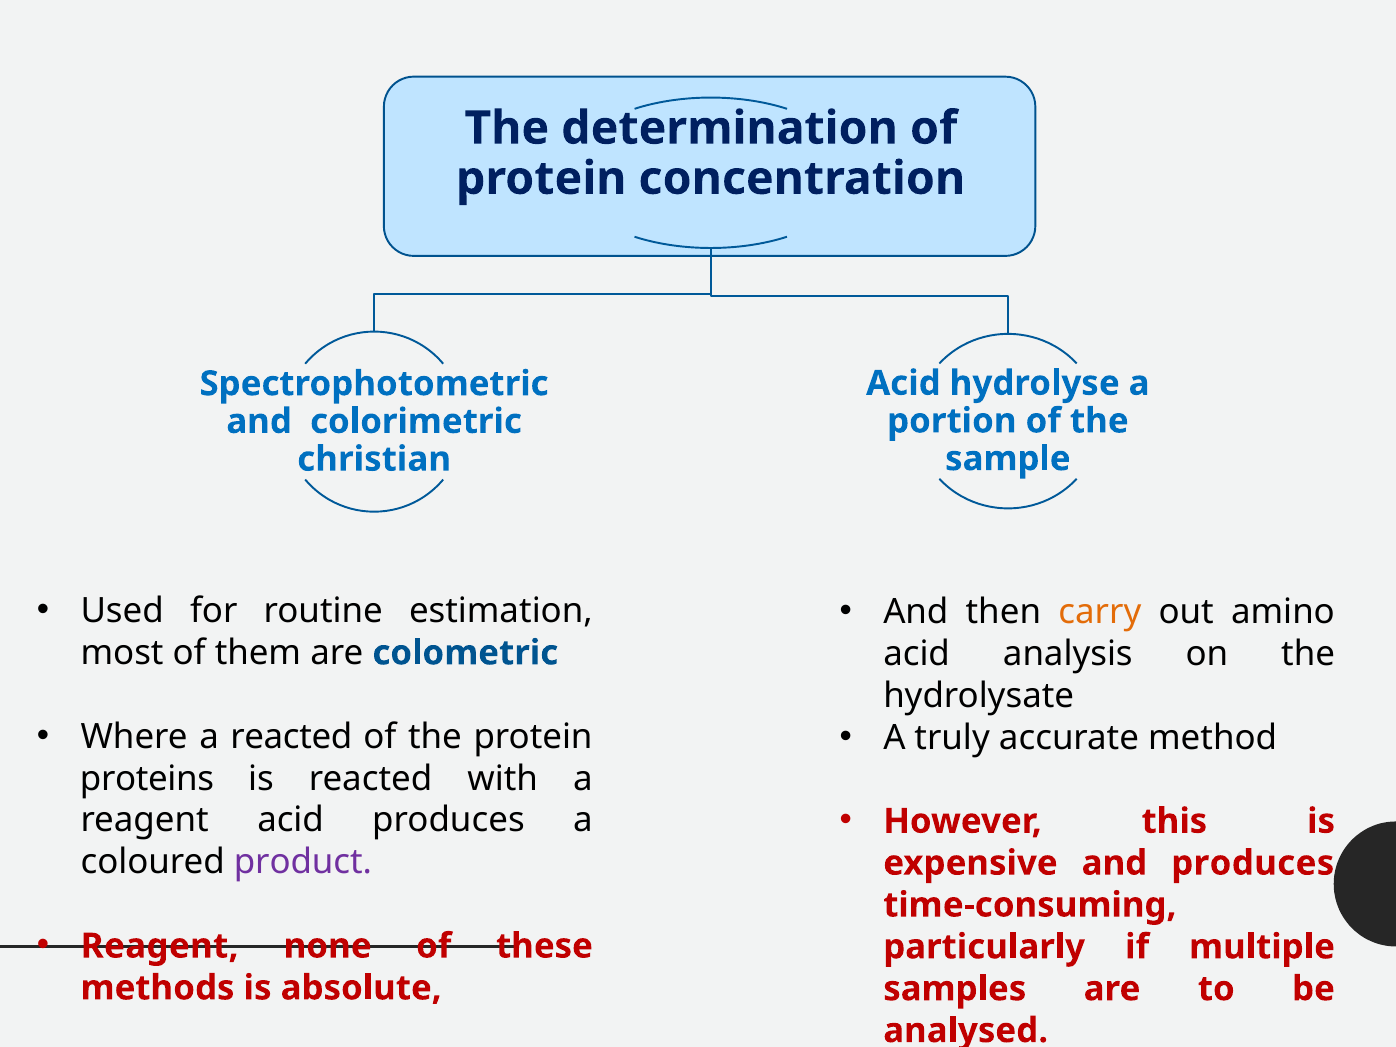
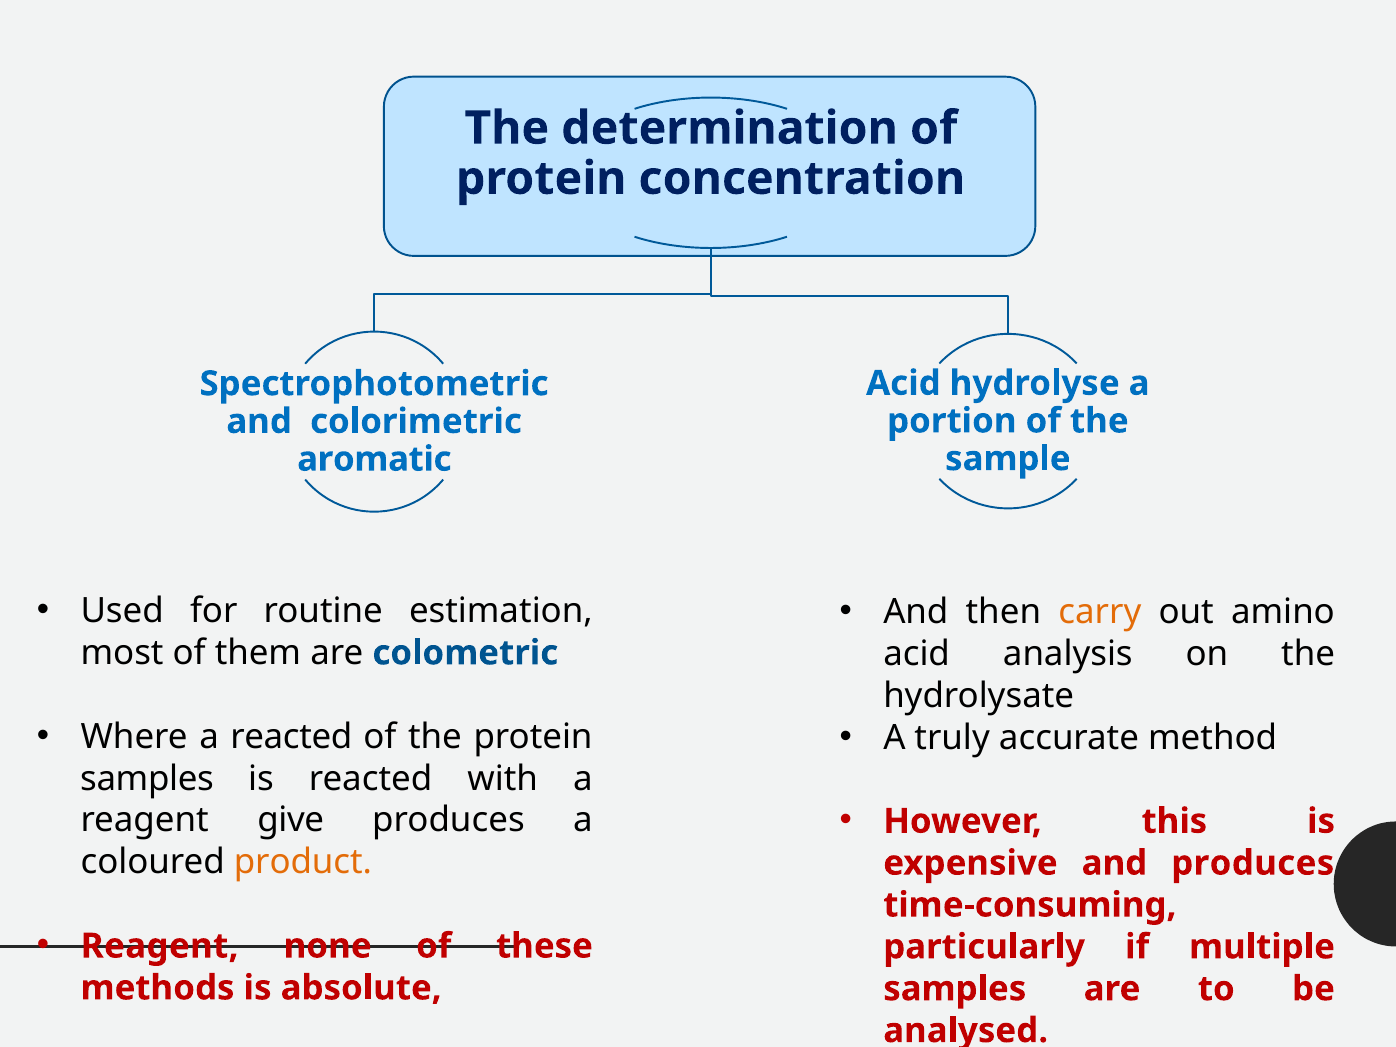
christian: christian -> aromatic
proteins at (147, 779): proteins -> samples
reagent acid: acid -> give
product colour: purple -> orange
